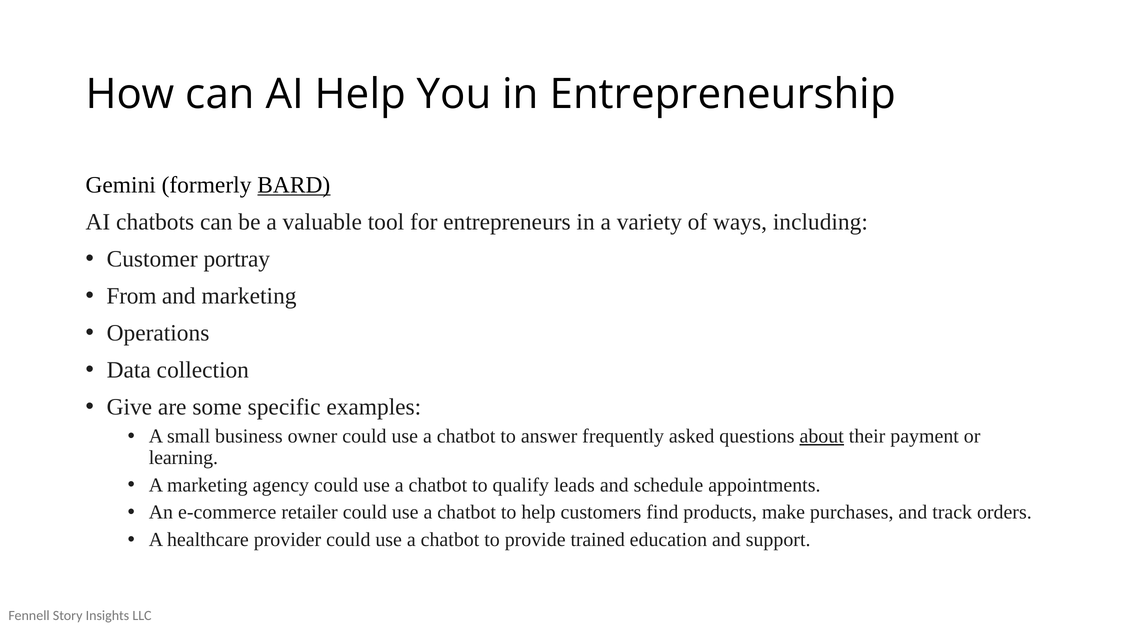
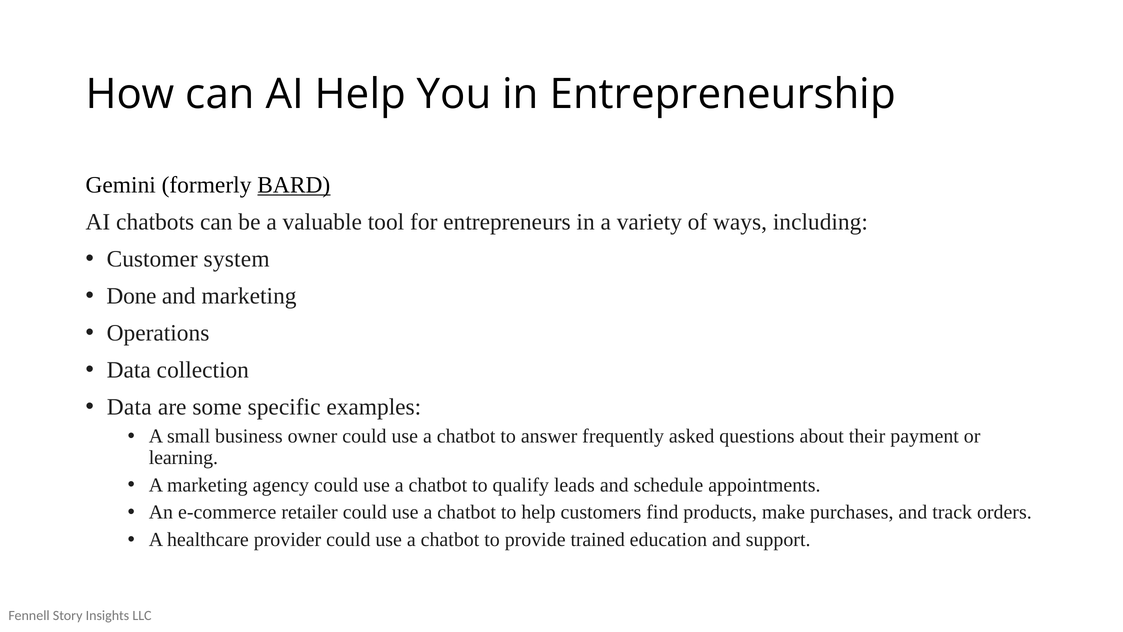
portray: portray -> system
From: From -> Done
Give at (129, 407): Give -> Data
about underline: present -> none
